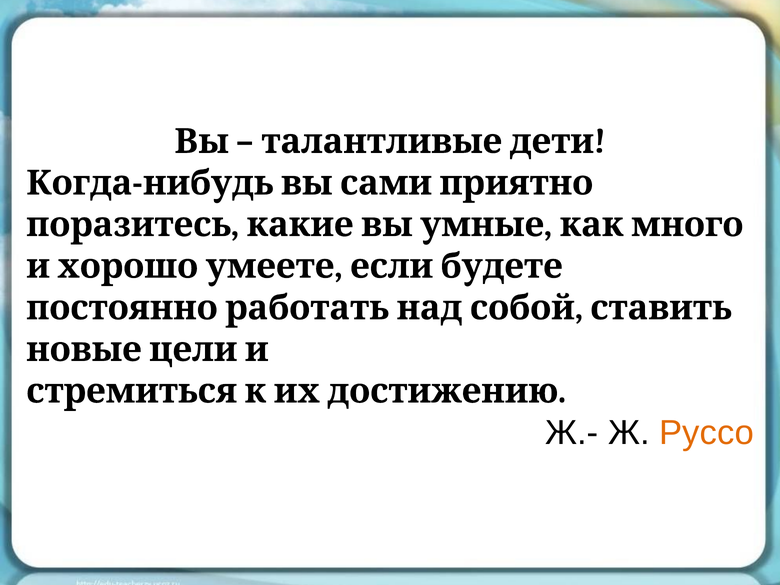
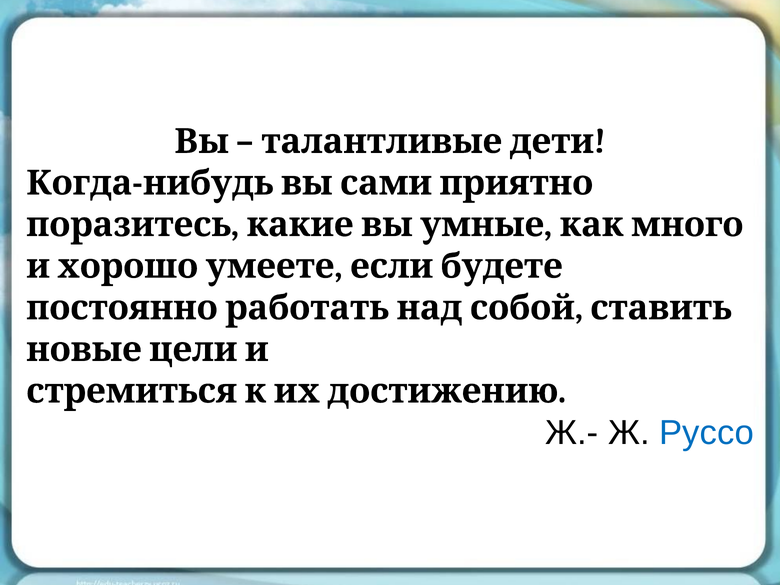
Руссо colour: orange -> blue
